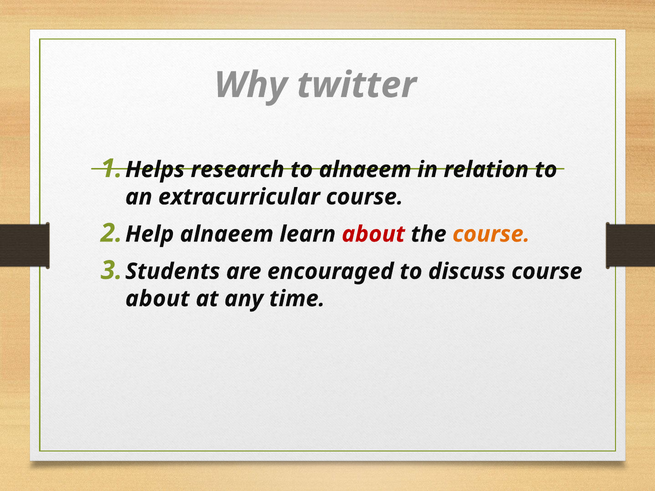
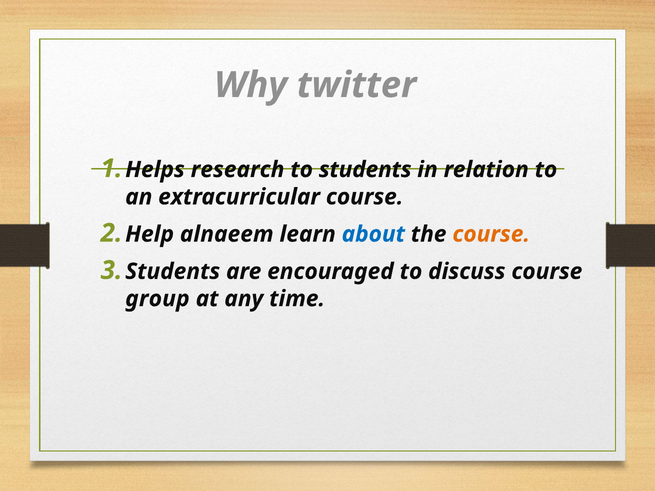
to alnaeem: alnaeem -> students
about at (373, 234) colour: red -> blue
about at (157, 299): about -> group
